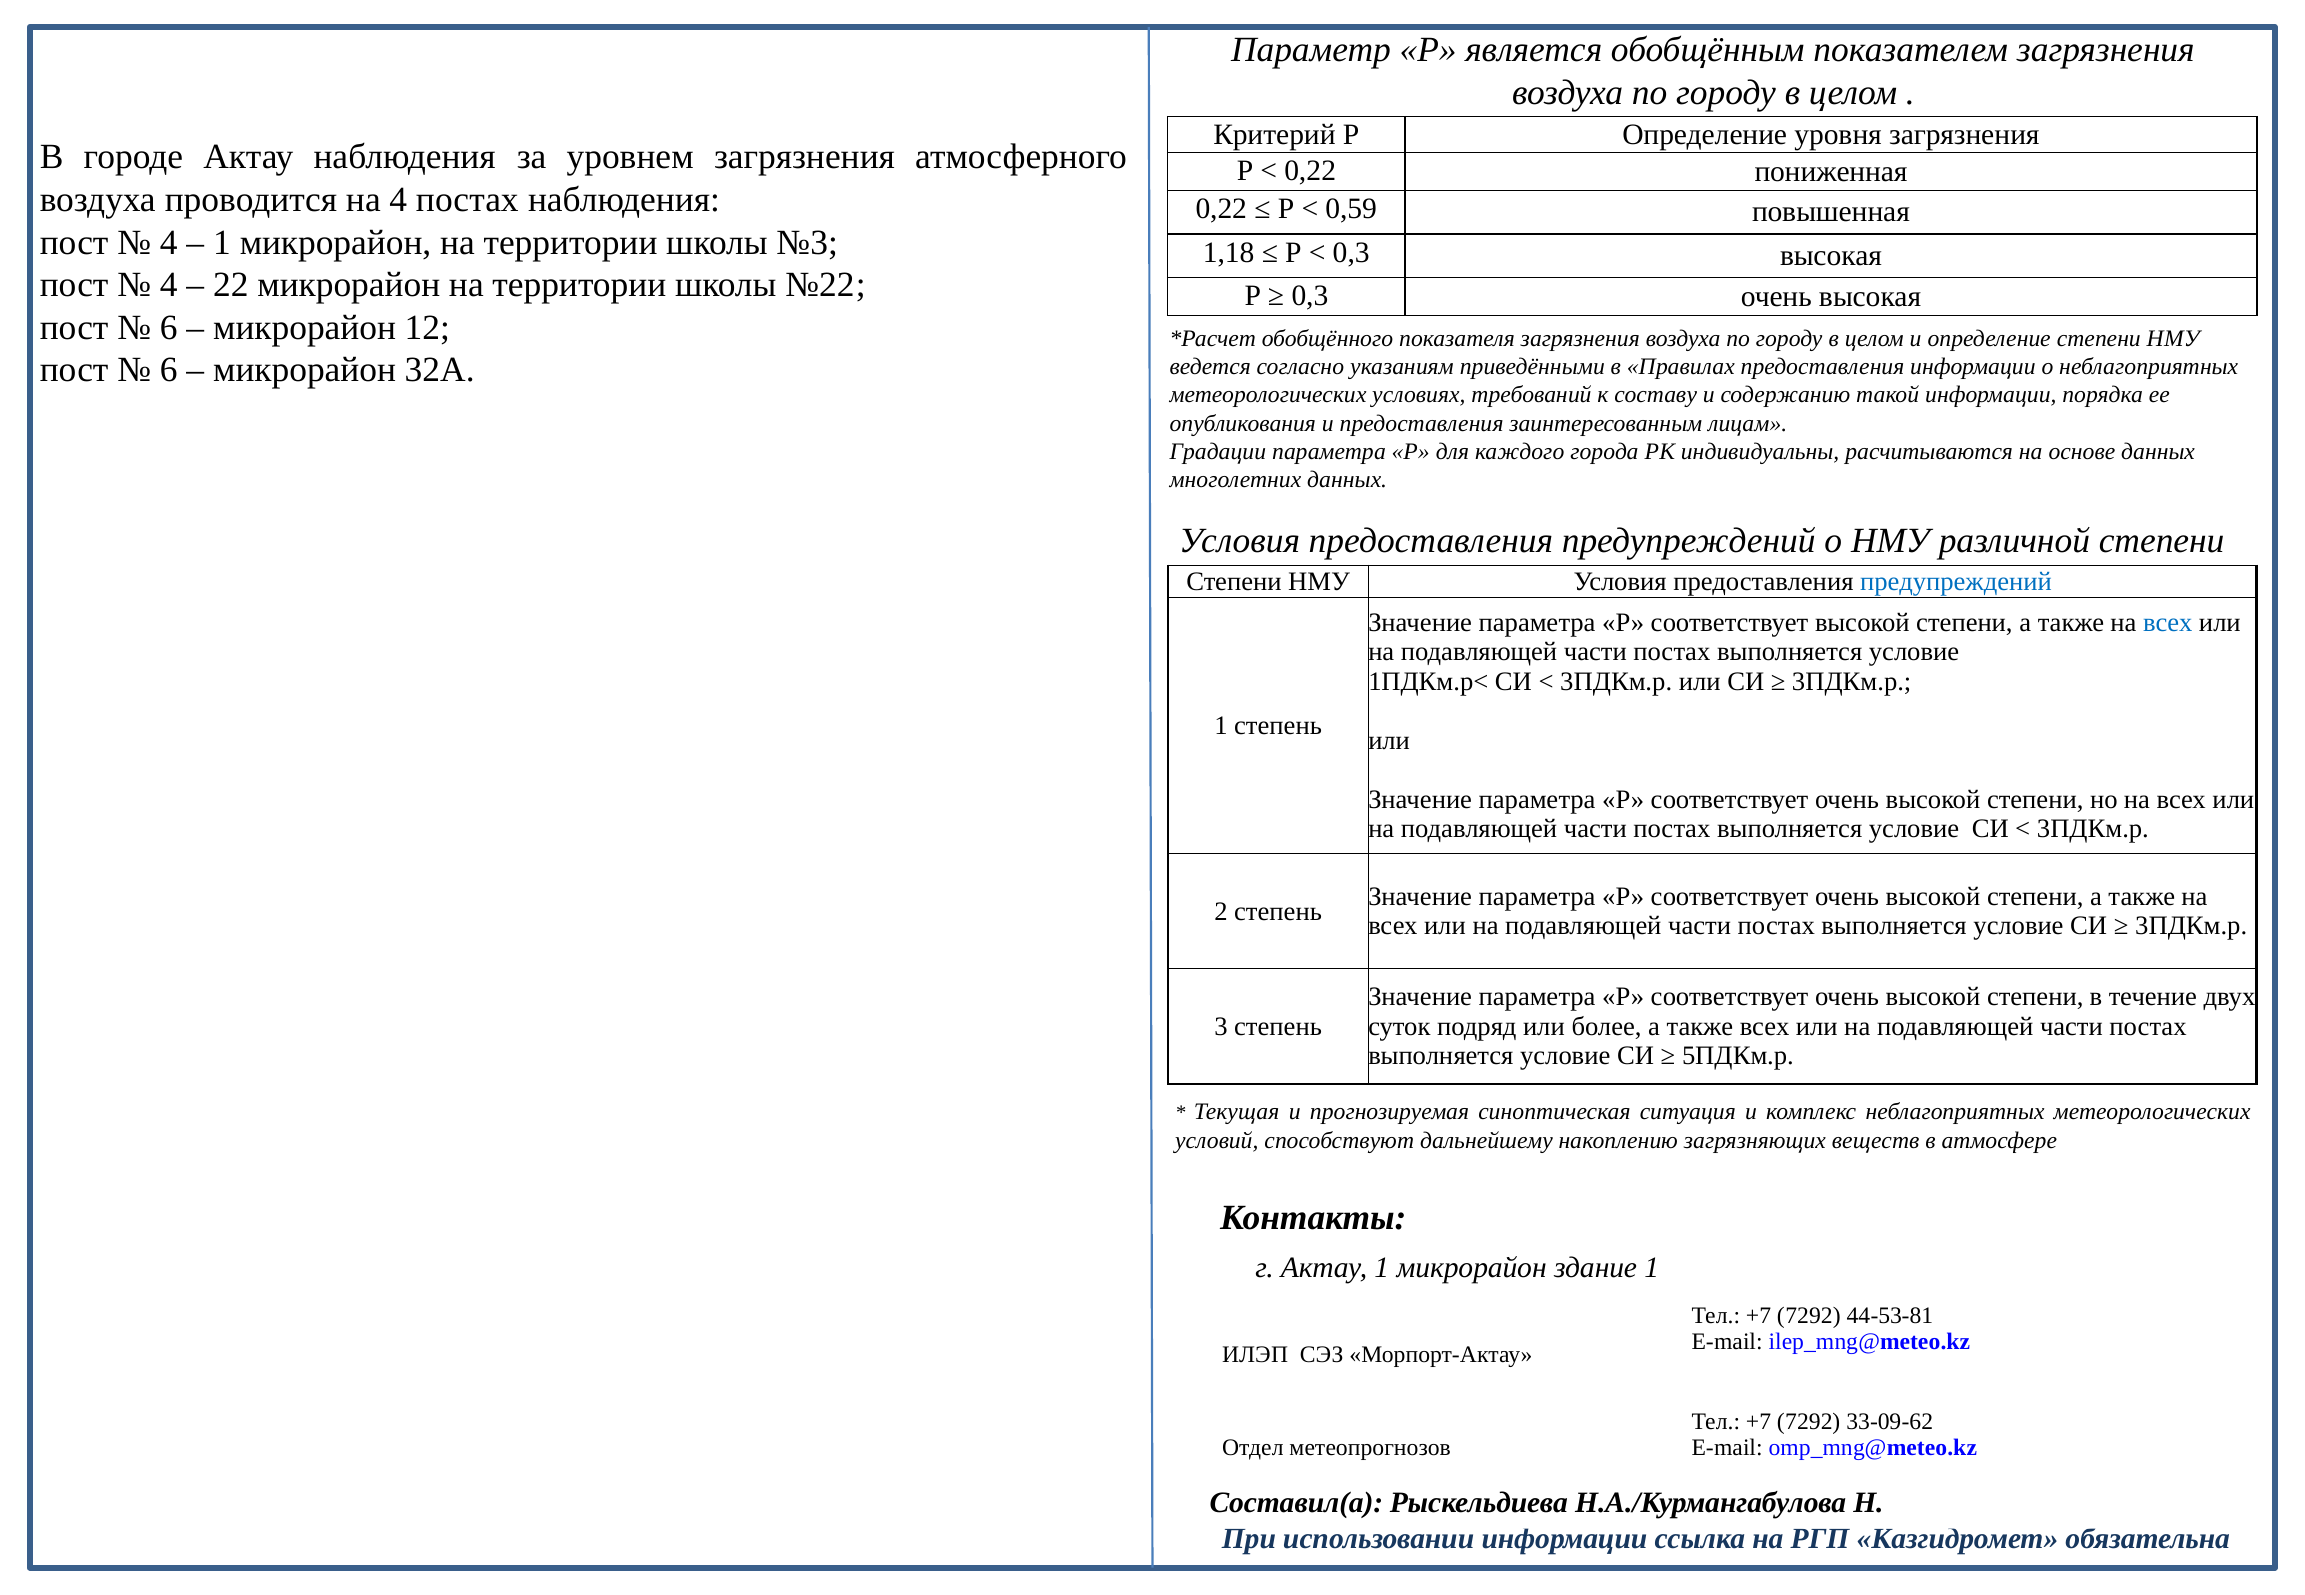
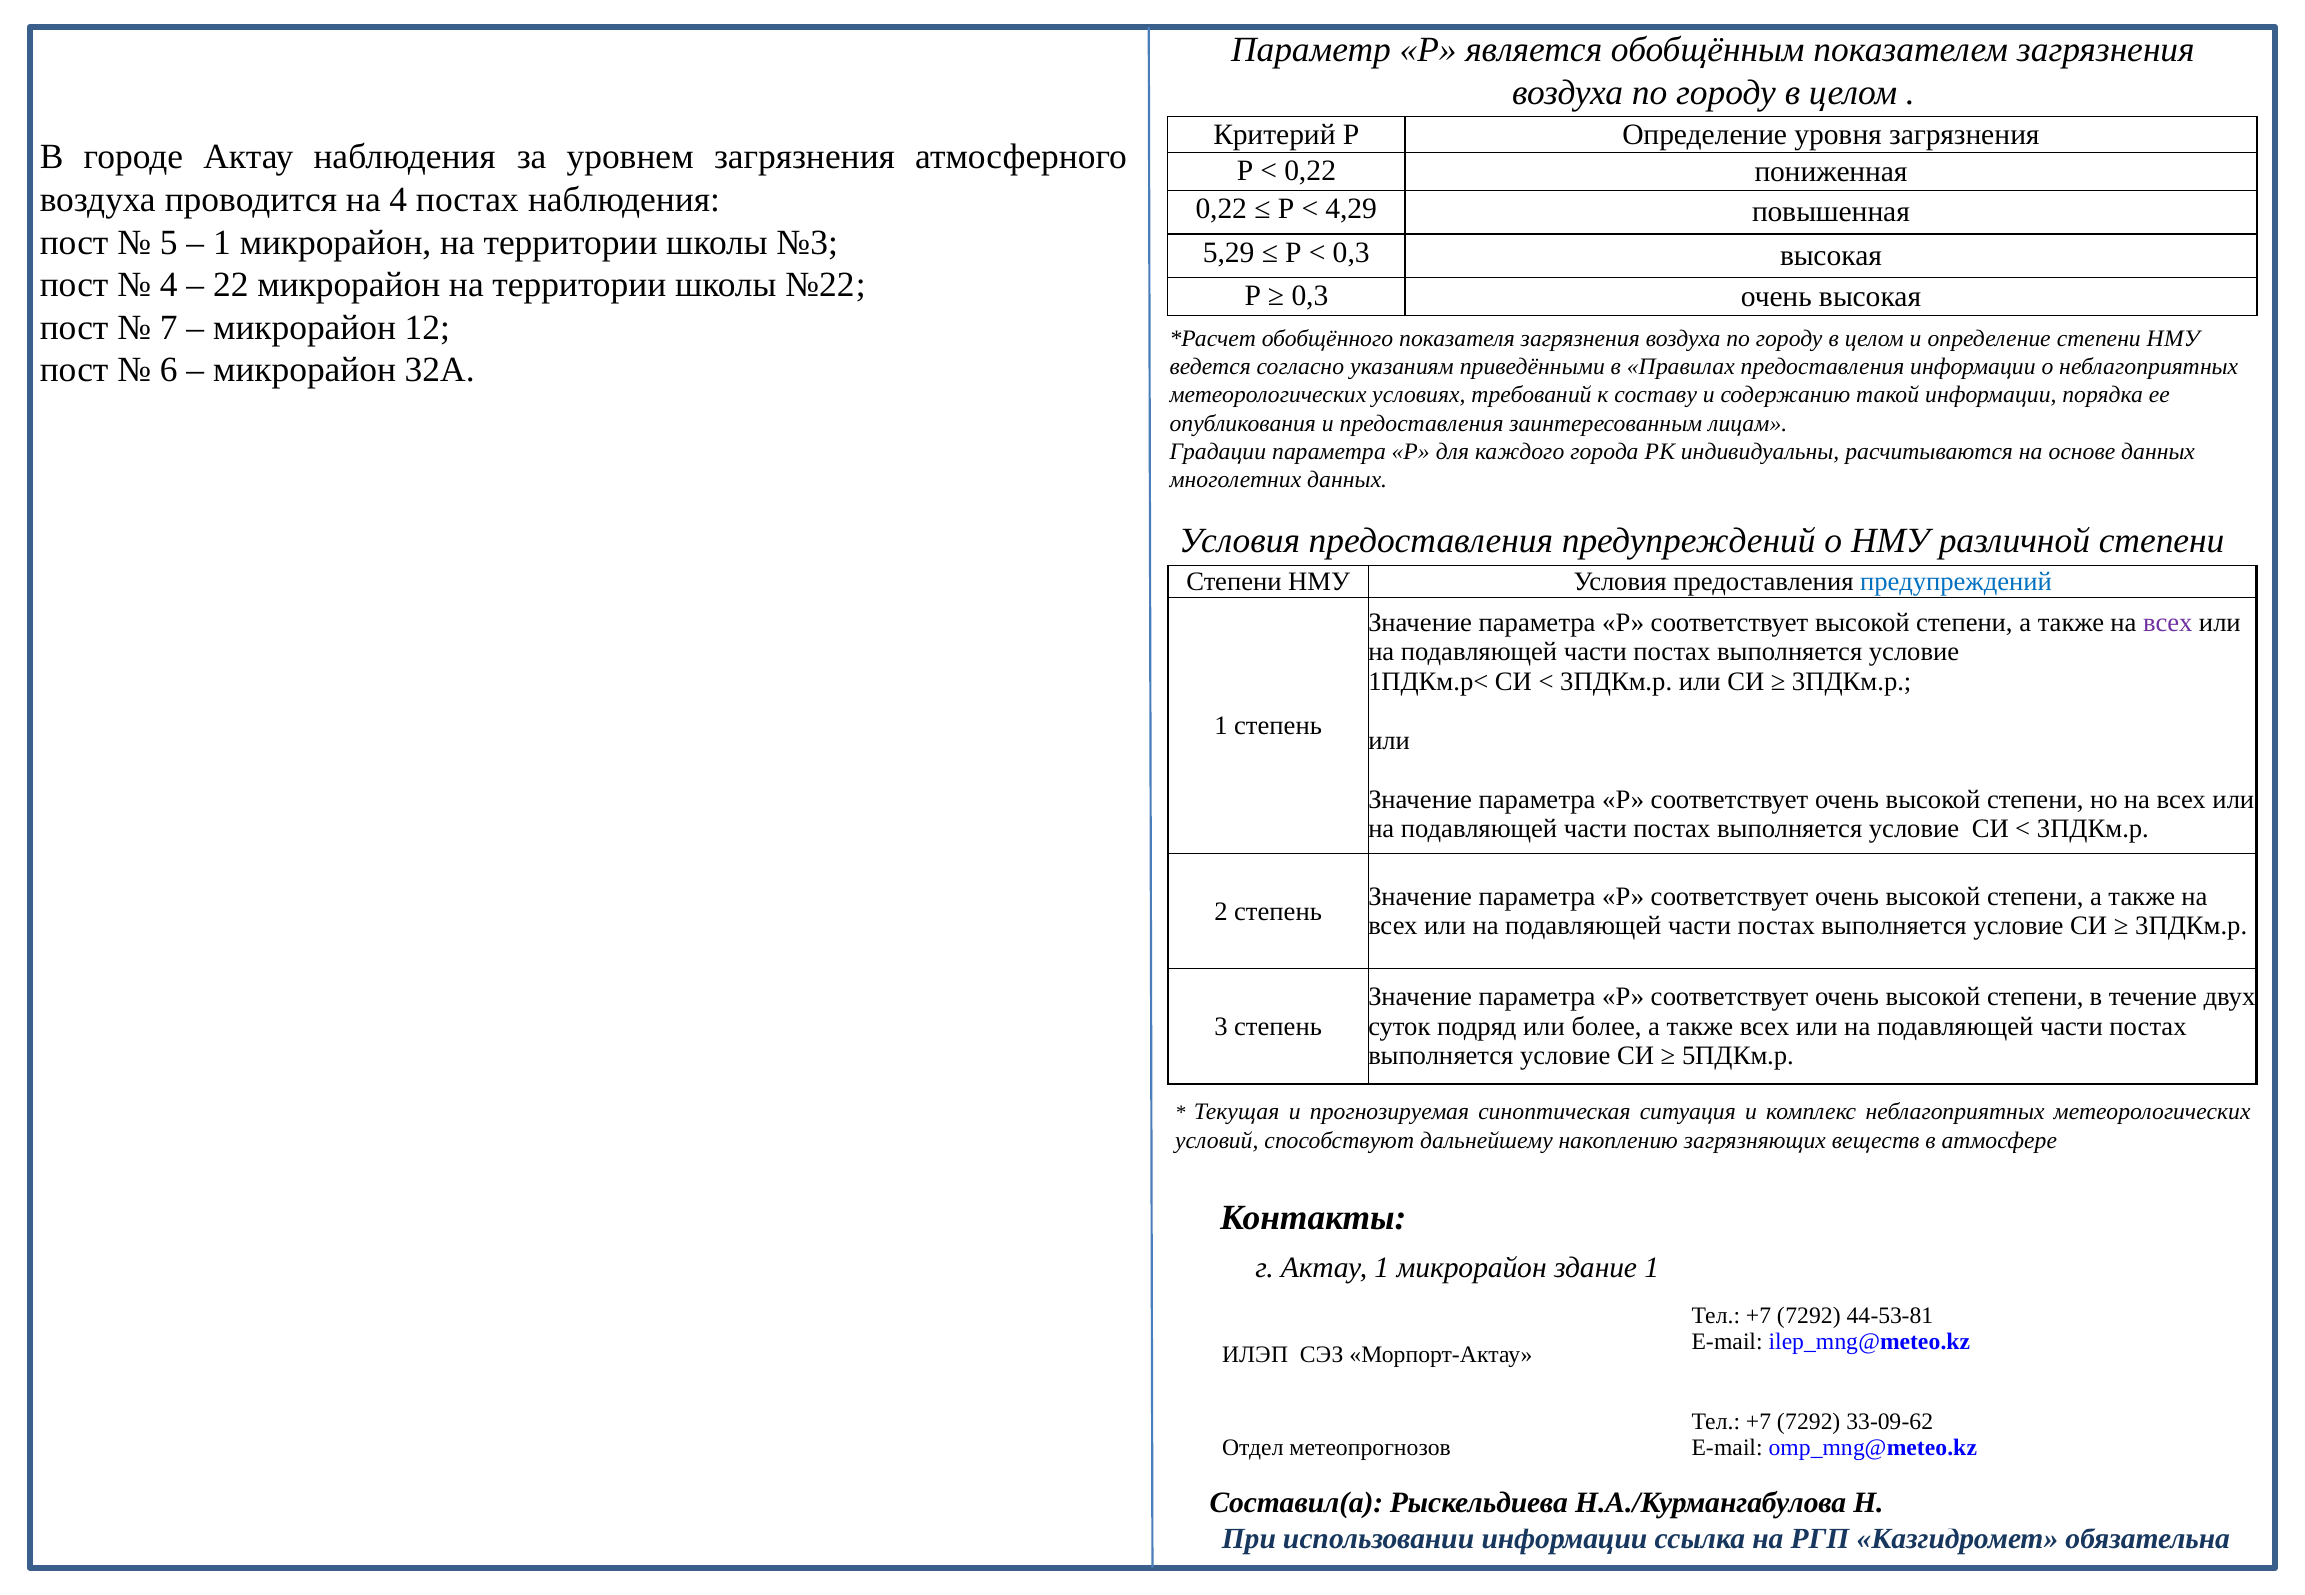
0,59: 0,59 -> 4,29
4 at (169, 242): 4 -> 5
1,18: 1,18 -> 5,29
6 at (169, 328): 6 -> 7
всех at (2168, 623) colour: blue -> purple
